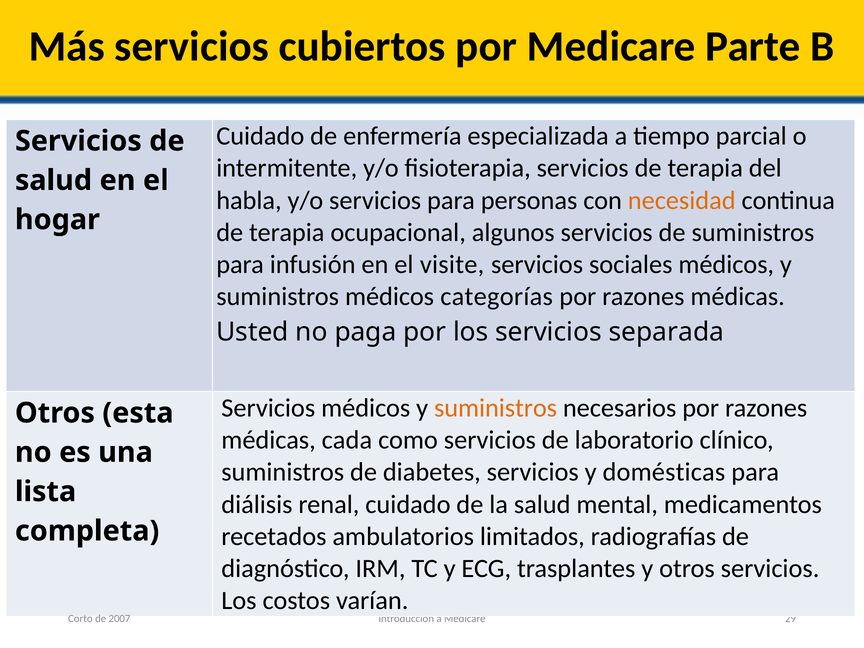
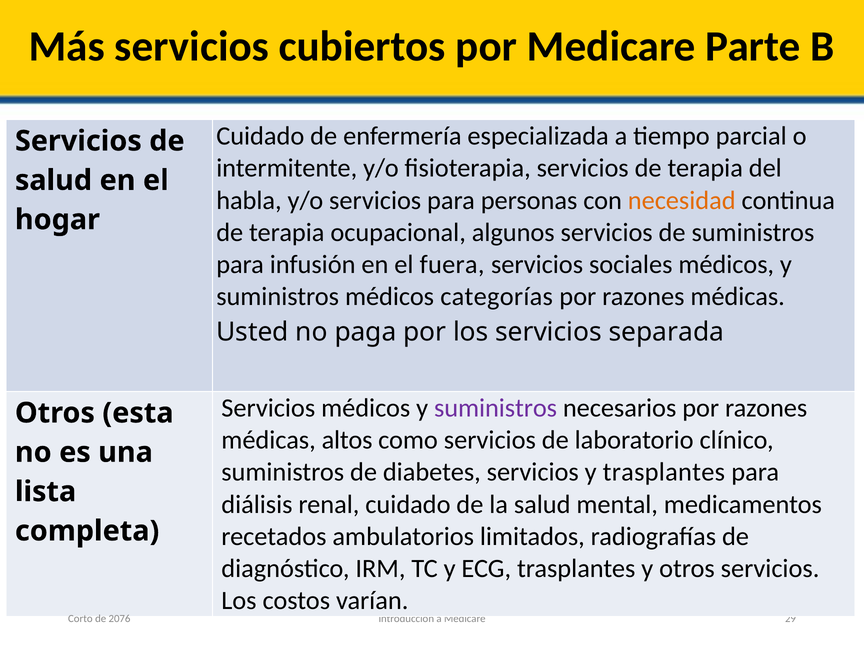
visite: visite -> fuera
suministros at (496, 408) colour: orange -> purple
cada: cada -> altos
y domésticas: domésticas -> trasplantes
2007: 2007 -> 2076
